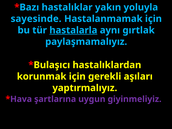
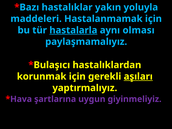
sayesinde: sayesinde -> maddeleri
gırtlak: gırtlak -> olması
aşıları underline: none -> present
